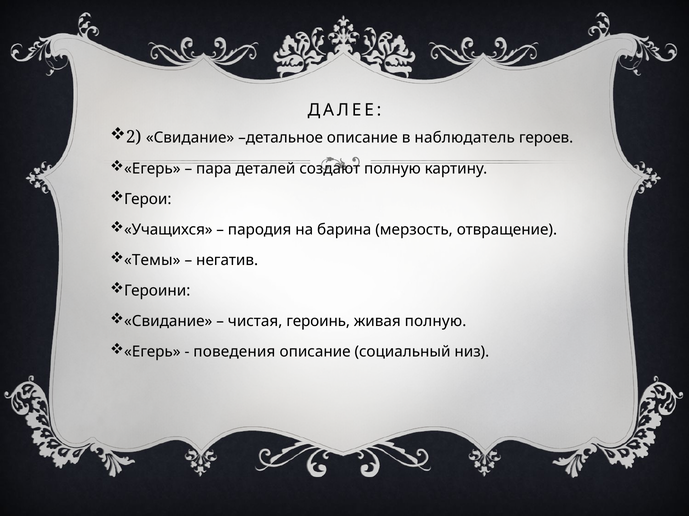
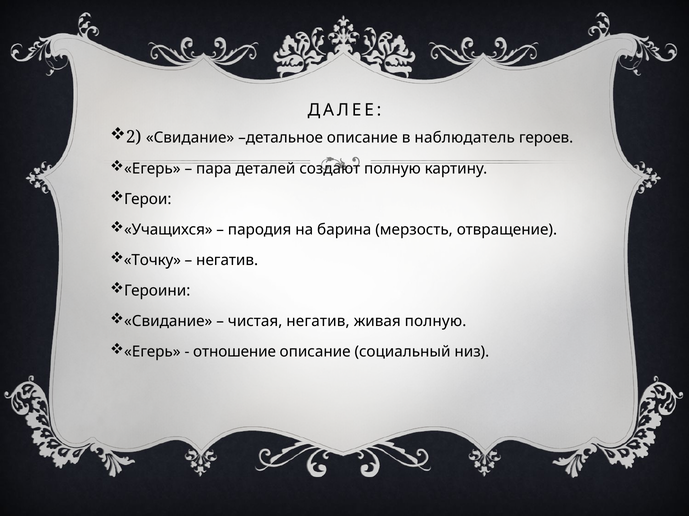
Темы: Темы -> Точку
чистая героинь: героинь -> негатив
поведения: поведения -> отношение
